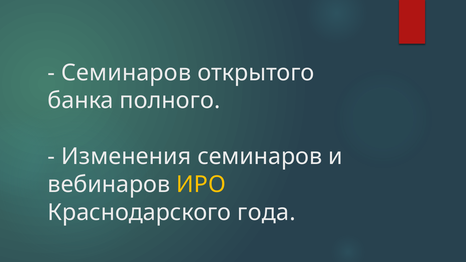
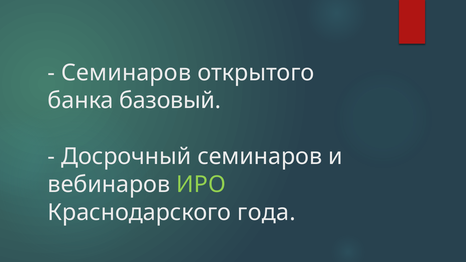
полного: полного -> базовый
Изменения: Изменения -> Досрочный
ИРО colour: yellow -> light green
